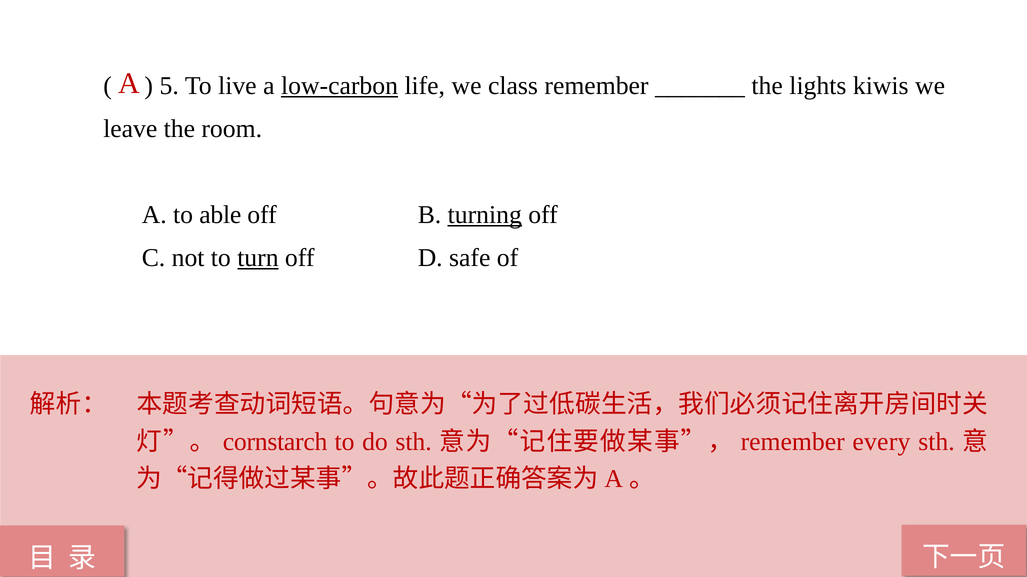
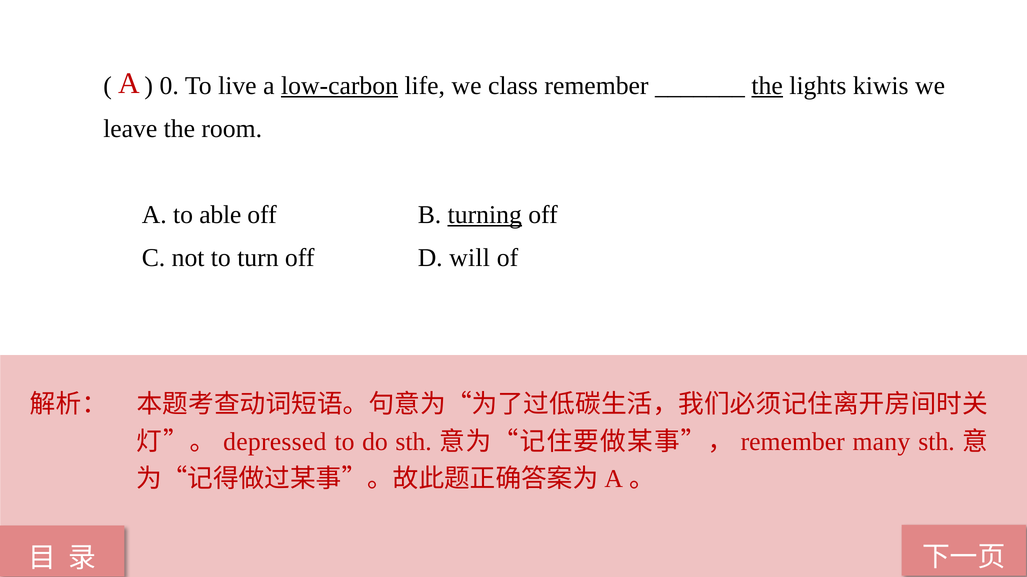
5: 5 -> 0
the at (767, 86) underline: none -> present
turn underline: present -> none
safe: safe -> will
cornstarch: cornstarch -> depressed
every: every -> many
